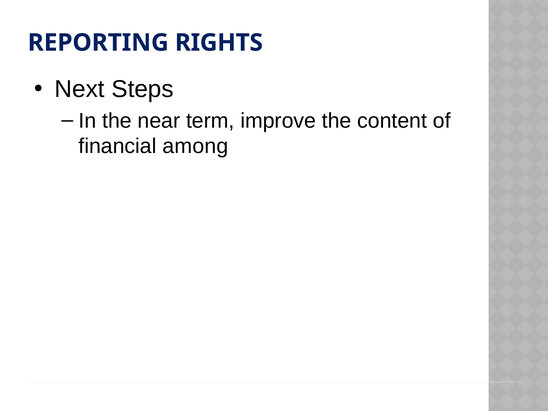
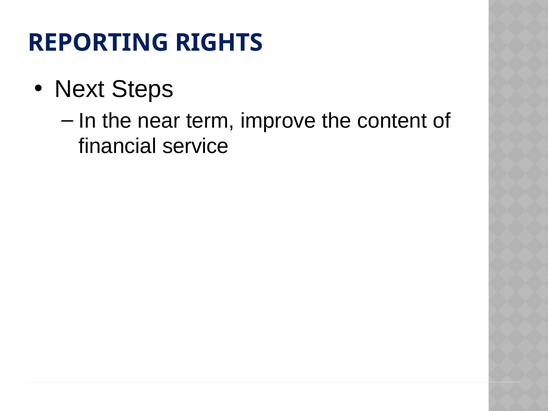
among: among -> service
